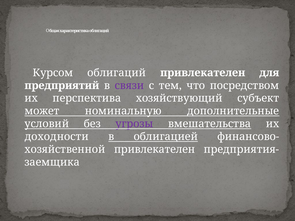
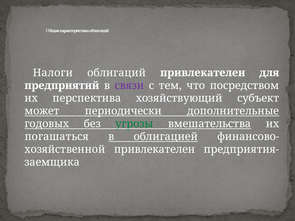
Курсом: Курсом -> Налоги
номинальную: номинальную -> периодически
условий: условий -> годовых
угрозы colour: purple -> green
доходности: доходности -> погашаться
